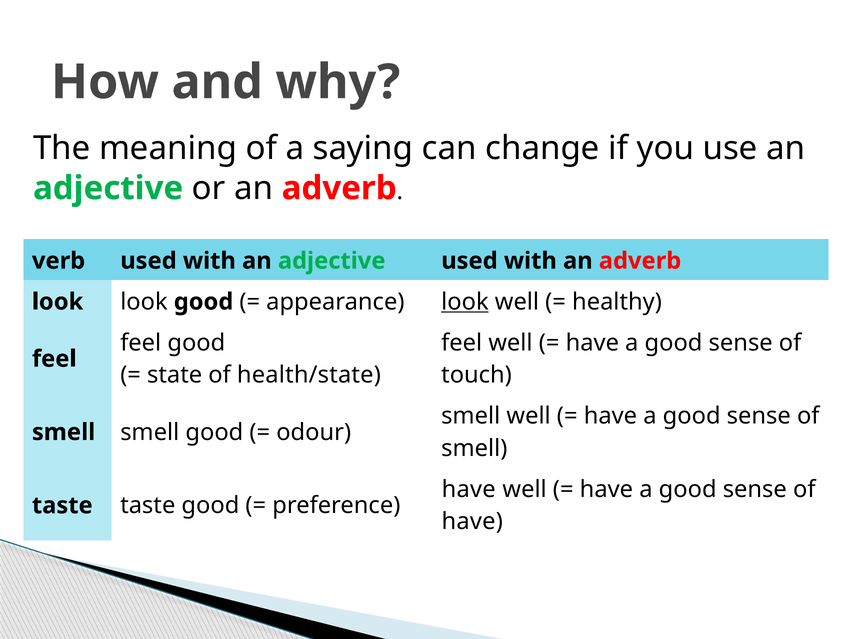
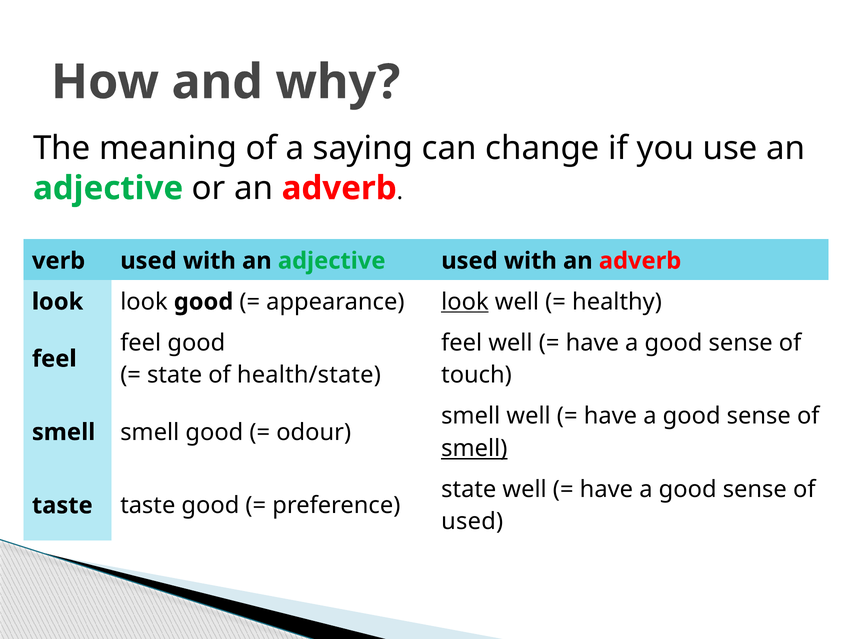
smell at (474, 448) underline: none -> present
have at (469, 489): have -> state
have at (472, 522): have -> used
